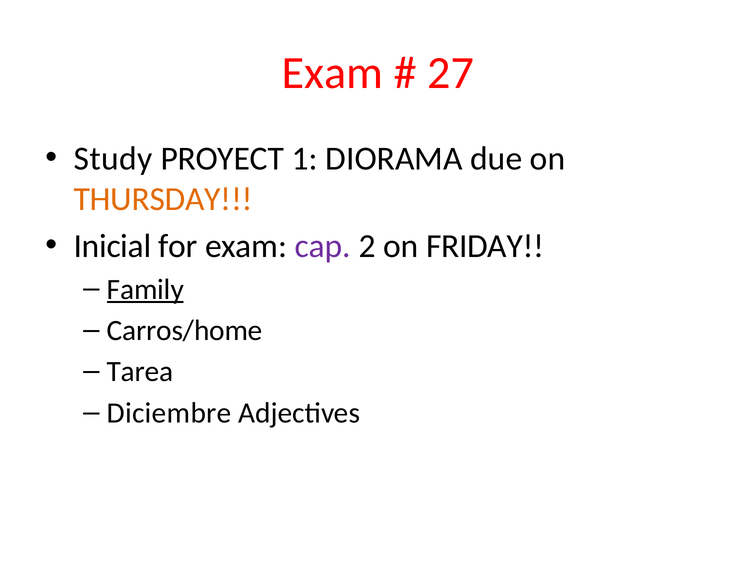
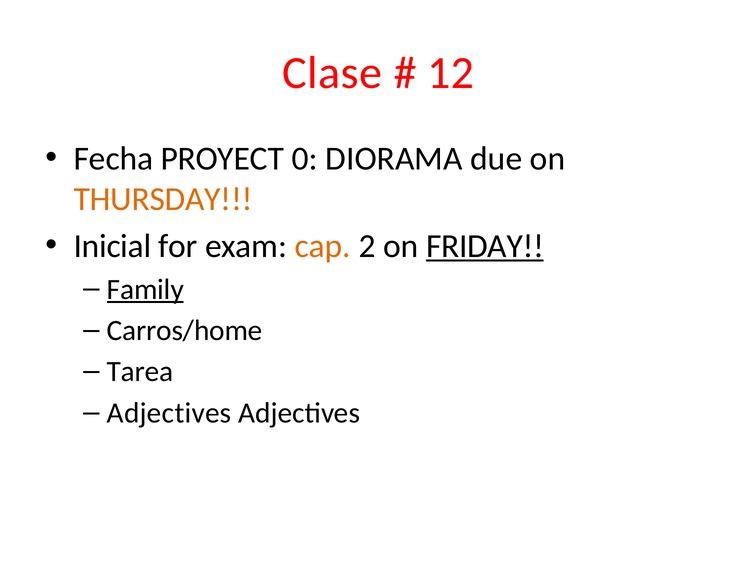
Exam at (332, 73): Exam -> Clase
27: 27 -> 12
Study: Study -> Fecha
1: 1 -> 0
cap colour: purple -> orange
FRIDAY underline: none -> present
Diciembre at (169, 413): Diciembre -> Adjectives
